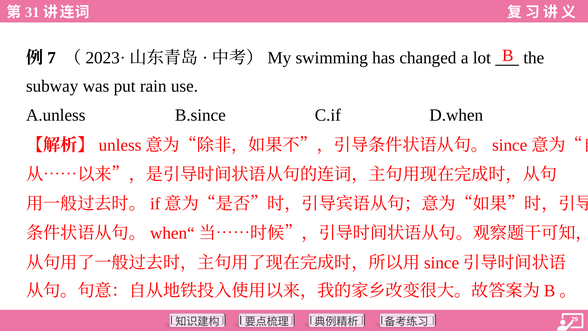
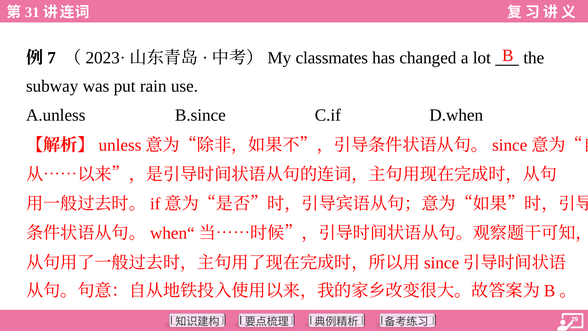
swimming: swimming -> classmates
